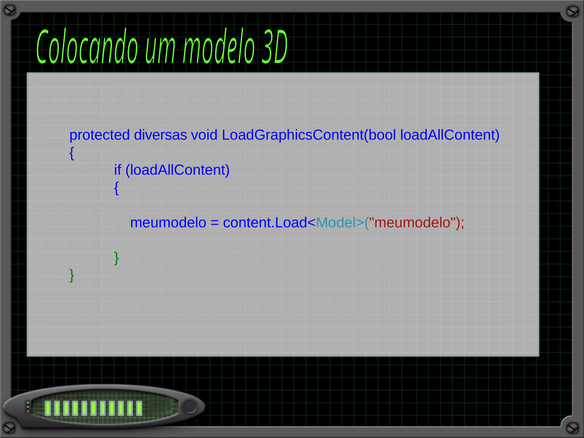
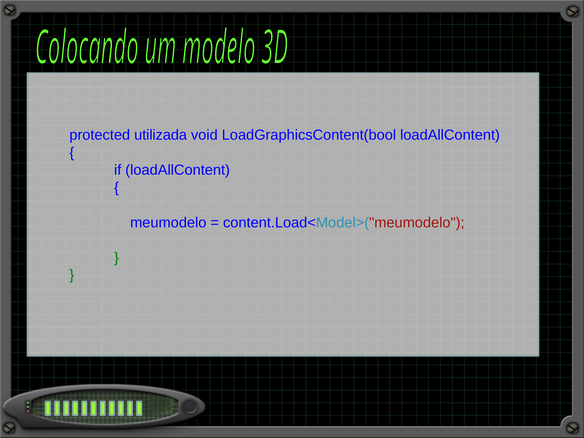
diversas: diversas -> utilizada
